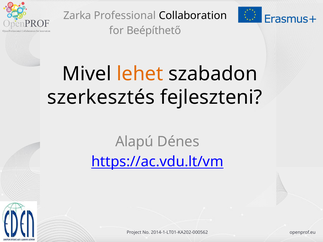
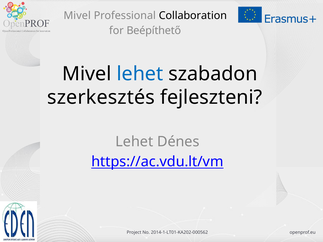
Zarka at (77, 16): Zarka -> Mivel
lehet at (140, 74) colour: orange -> blue
Alapú at (134, 142): Alapú -> Lehet
